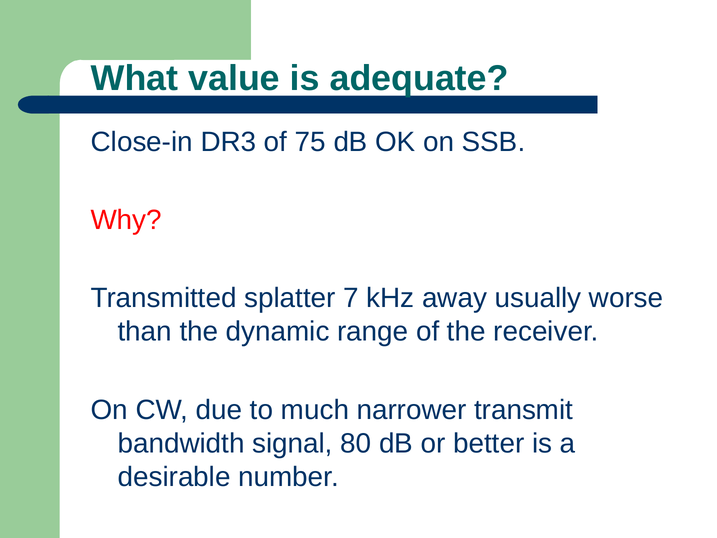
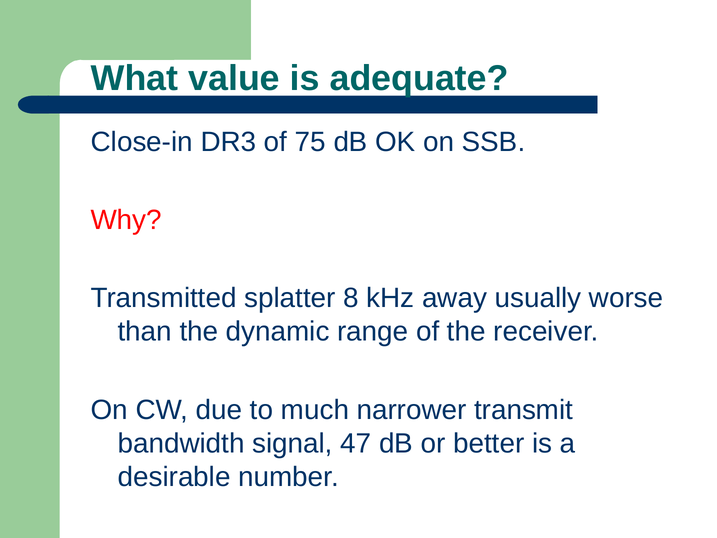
7: 7 -> 8
80: 80 -> 47
